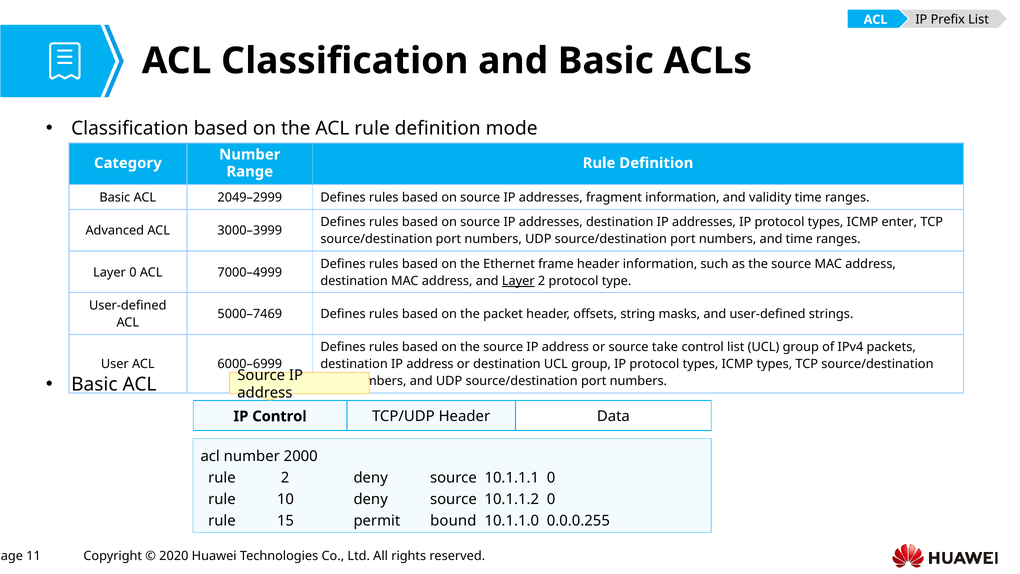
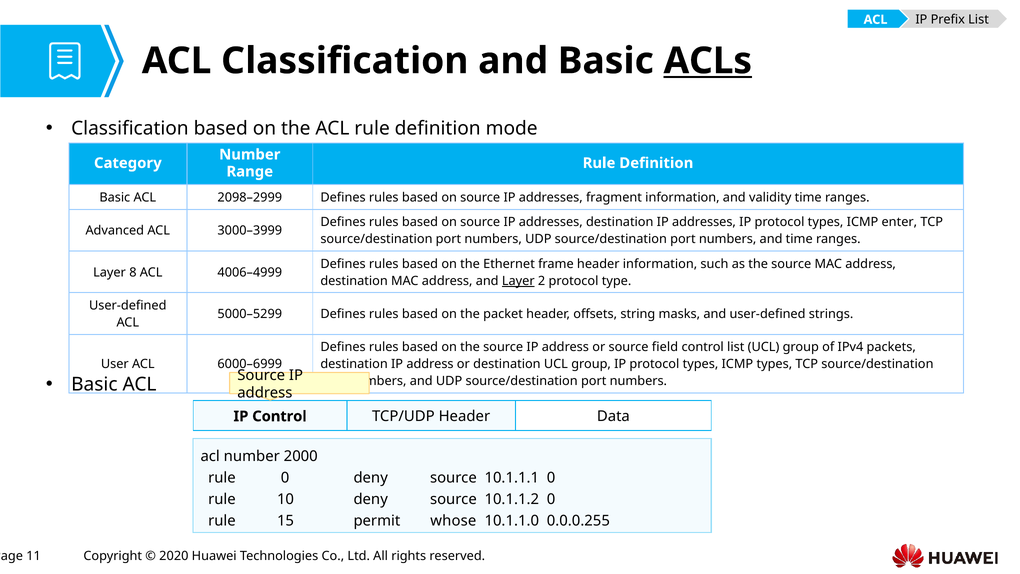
ACLs underline: none -> present
2049–2999: 2049–2999 -> 2098–2999
Layer 0: 0 -> 8
7000–4999: 7000–4999 -> 4006–4999
5000–7469: 5000–7469 -> 5000–5299
take: take -> field
rule 2: 2 -> 0
bound: bound -> whose
